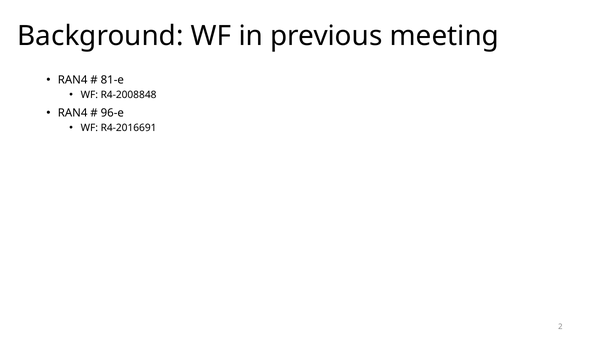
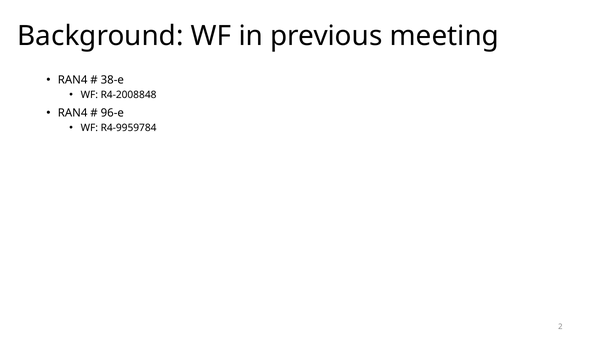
81-e: 81-e -> 38-e
R4-2016691: R4-2016691 -> R4-9959784
